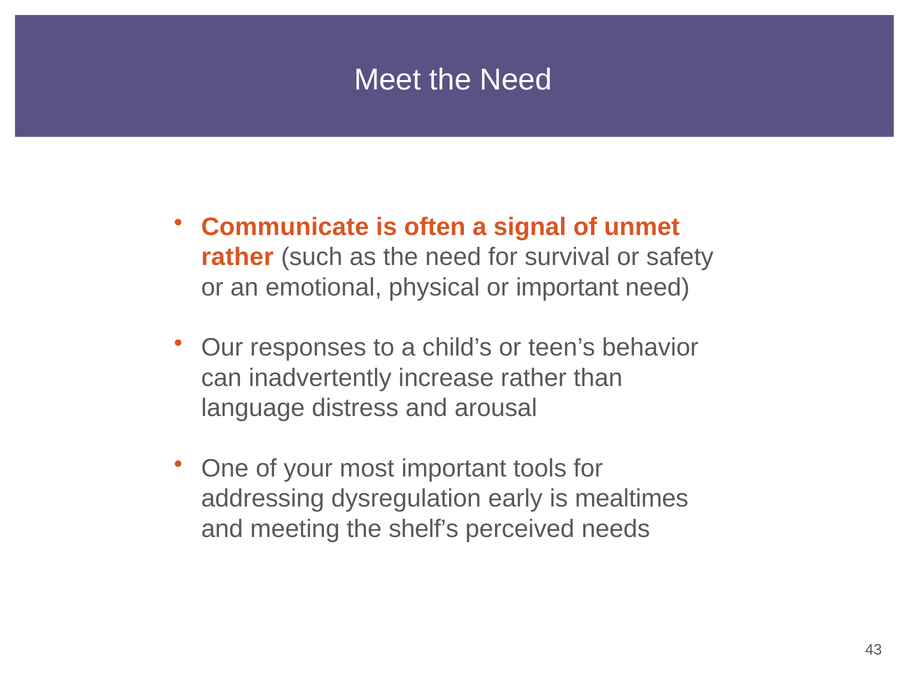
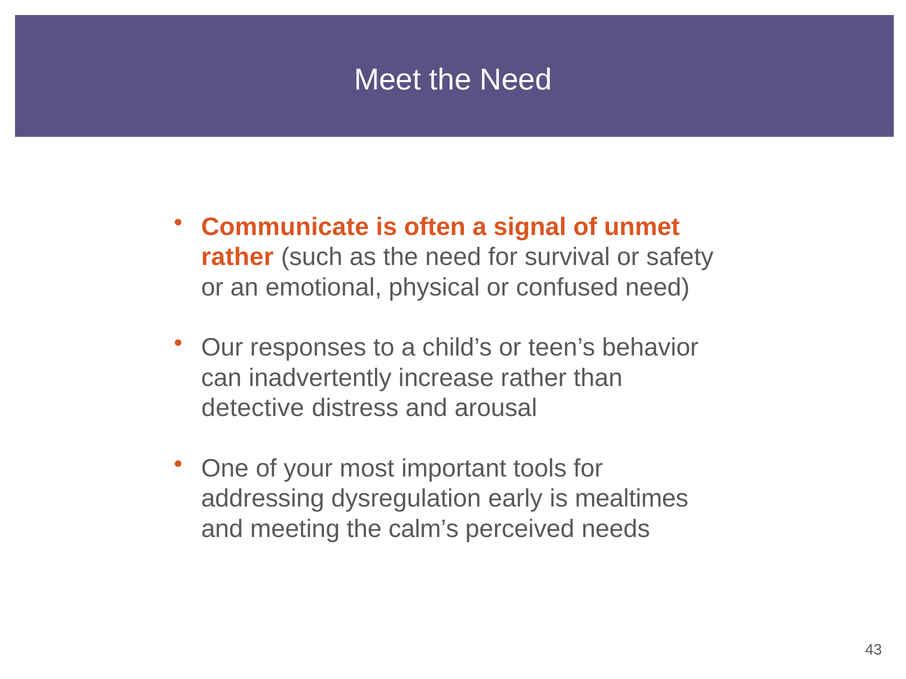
or important: important -> confused
language: language -> detective
shelf’s: shelf’s -> calm’s
